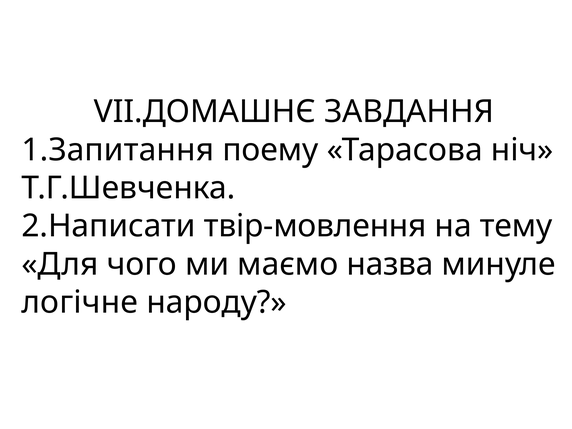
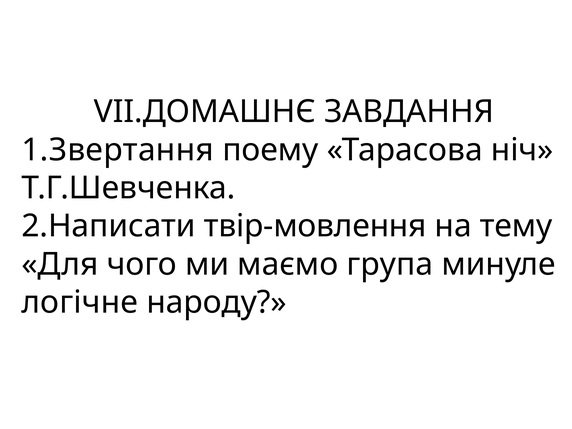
1.Запитання: 1.Запитання -> 1.Звертання
назва: назва -> група
